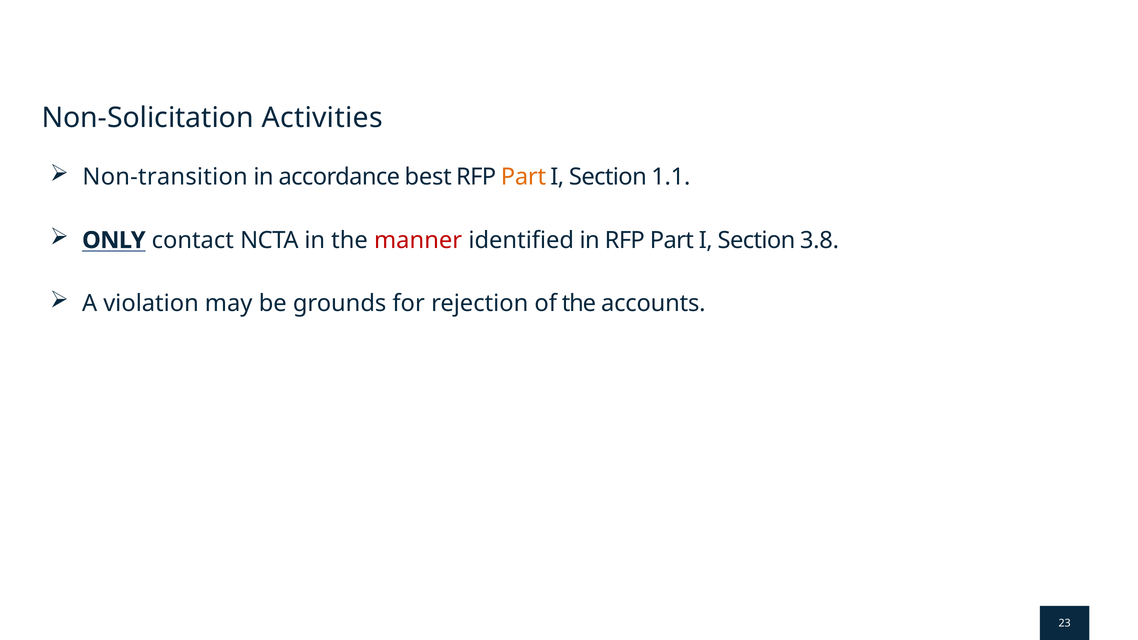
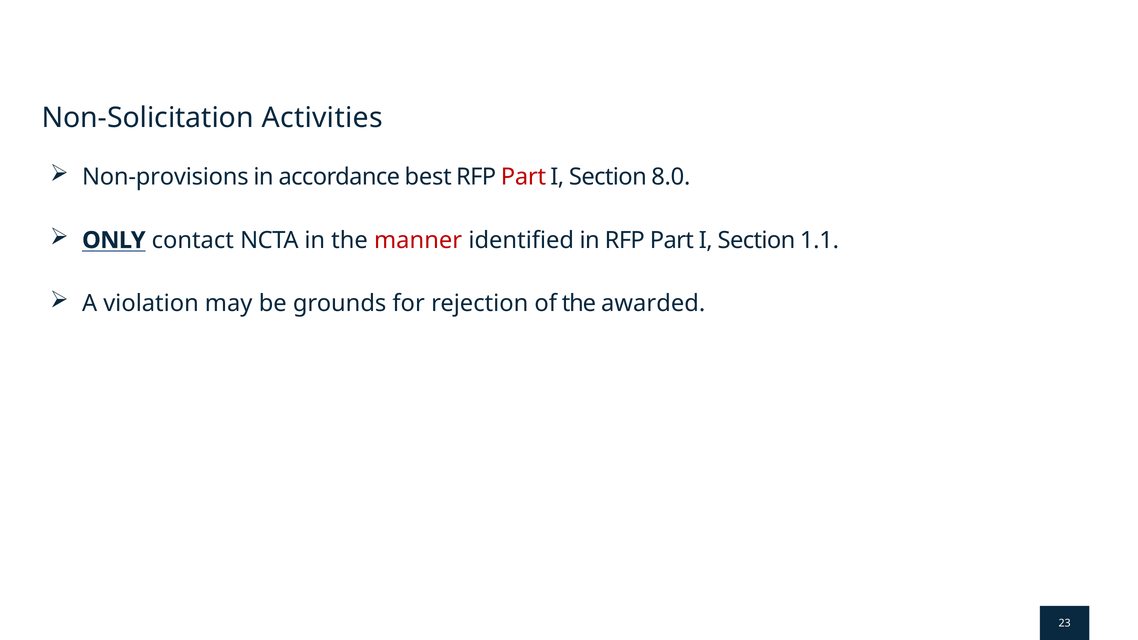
Non-transition: Non-transition -> Non-provisions
Part at (523, 177) colour: orange -> red
1.1: 1.1 -> 8.0
3.8: 3.8 -> 1.1
accounts: accounts -> awarded
